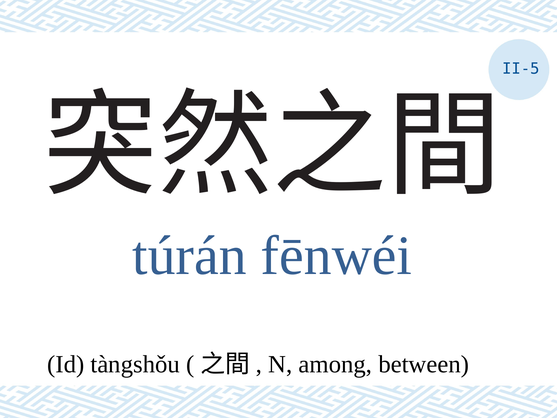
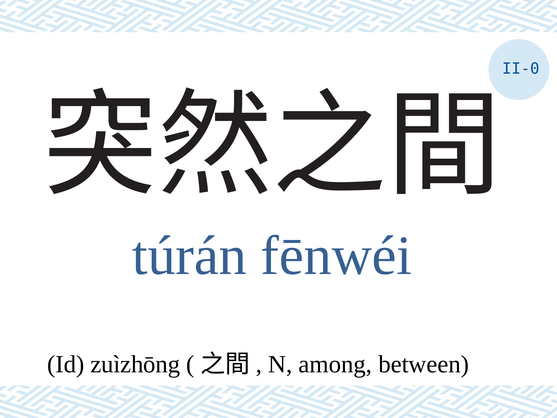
II-5: II-5 -> II-0
tàngshǒu: tàngshǒu -> zuìzhōng
